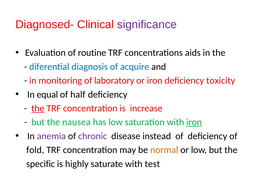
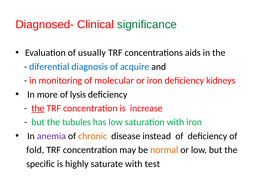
significance colour: purple -> green
routine: routine -> usually
laboratory: laboratory -> molecular
toxicity: toxicity -> kidneys
equal: equal -> more
half: half -> lysis
nausea: nausea -> tubules
iron at (194, 122) underline: present -> none
chronic colour: purple -> orange
